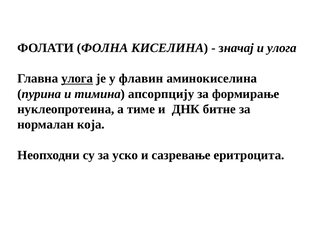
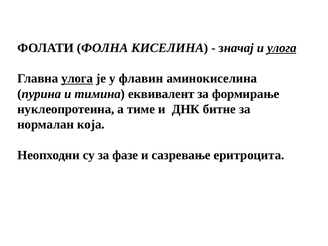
улога at (282, 48) underline: none -> present
апсорпцију: апсорпцију -> еквивалент
уско: уско -> фазе
